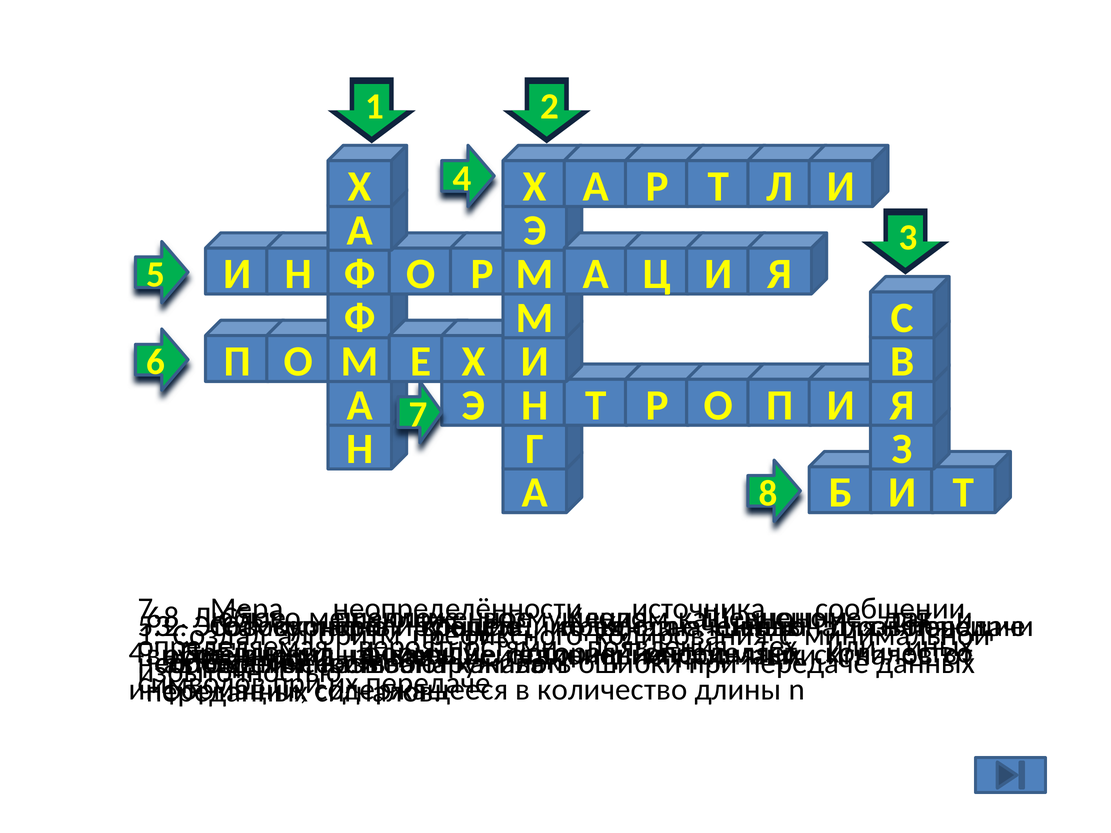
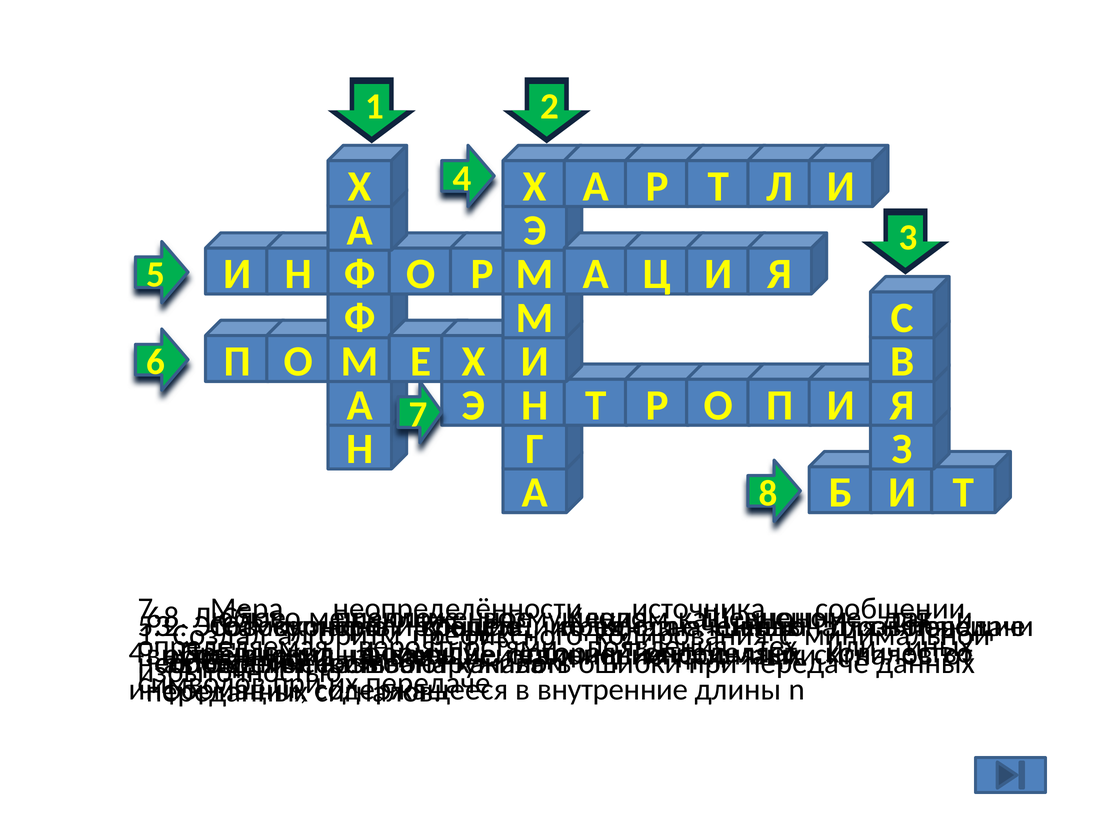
в количество: количество -> внутренние
